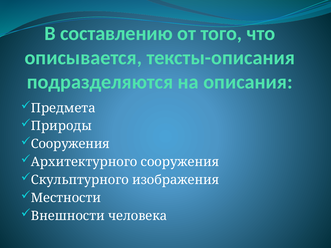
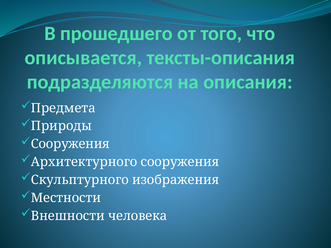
составлению: составлению -> прошедшего
